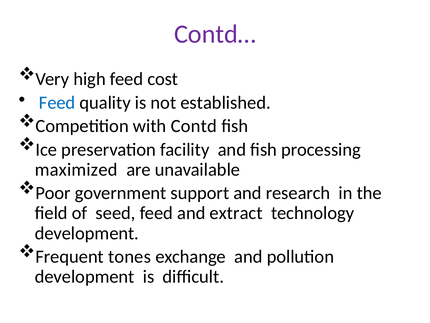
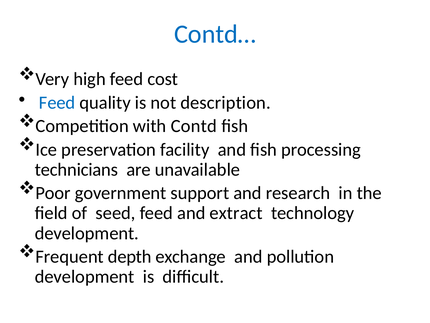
Contd… colour: purple -> blue
established: established -> description
maximized: maximized -> technicians
tones: tones -> depth
